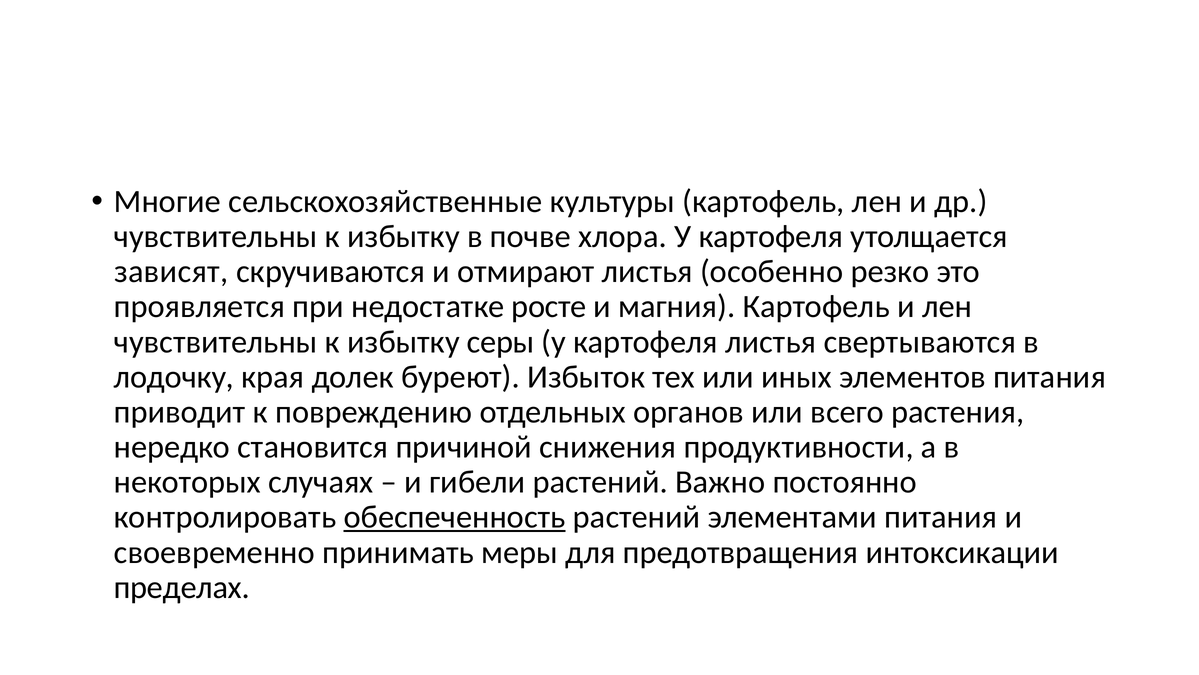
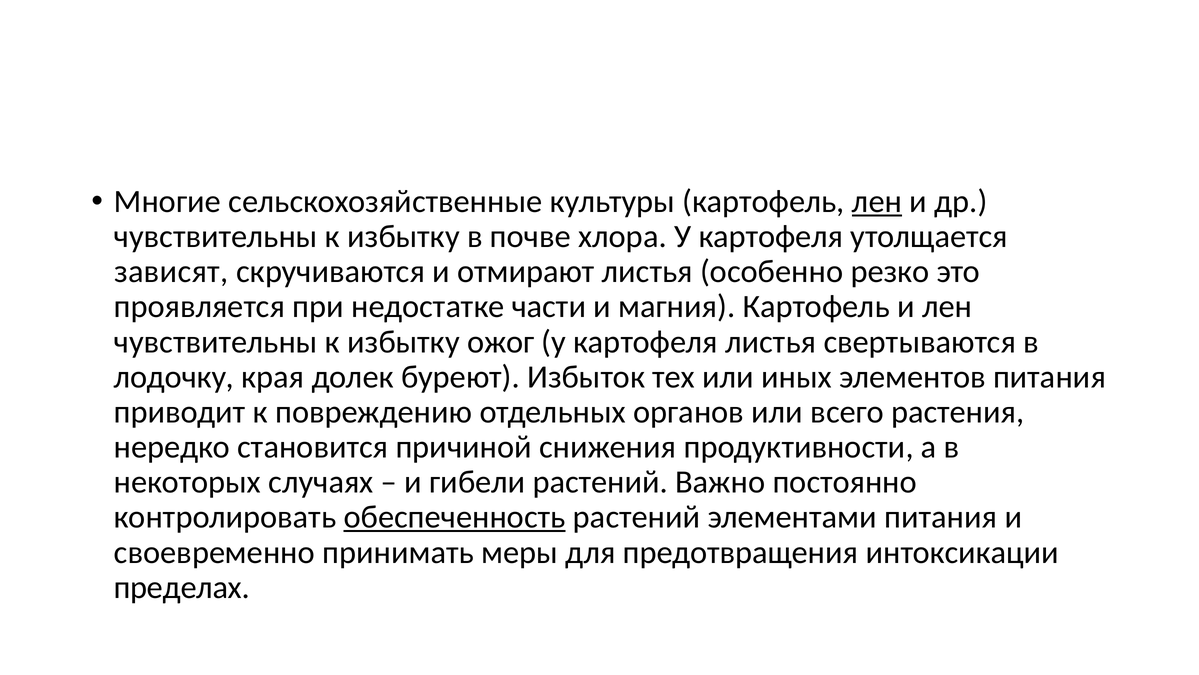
лен at (877, 201) underline: none -> present
росте: росте -> части
серы: серы -> ожог
